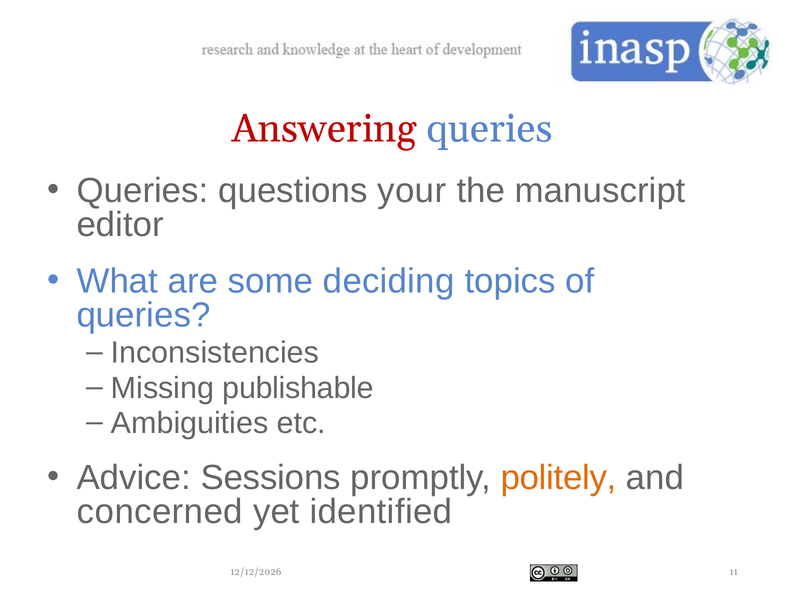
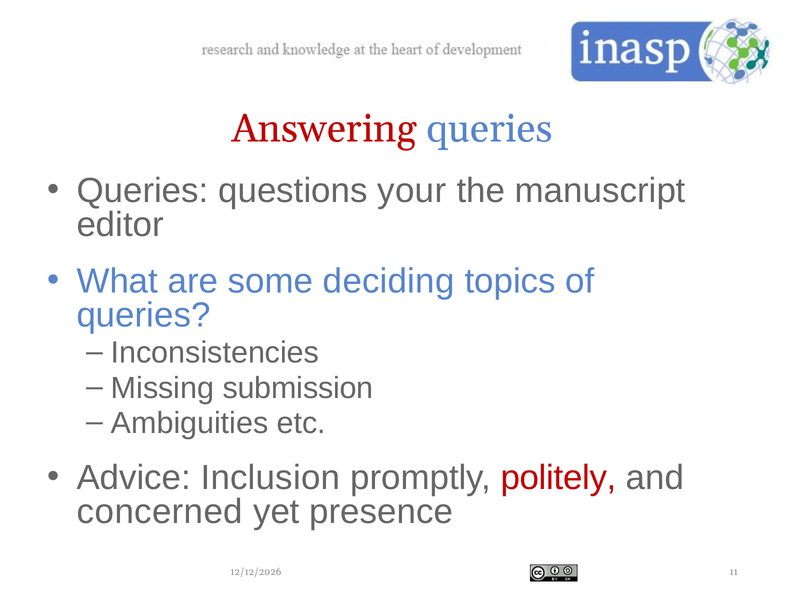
publishable: publishable -> submission
Sessions: Sessions -> Inclusion
politely colour: orange -> red
identified: identified -> presence
